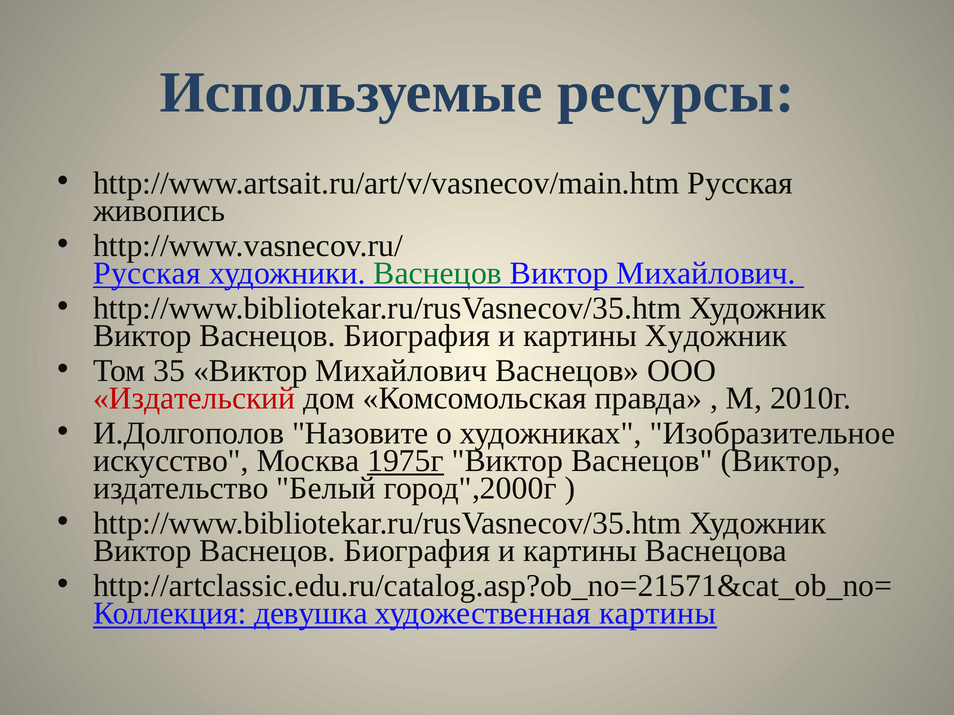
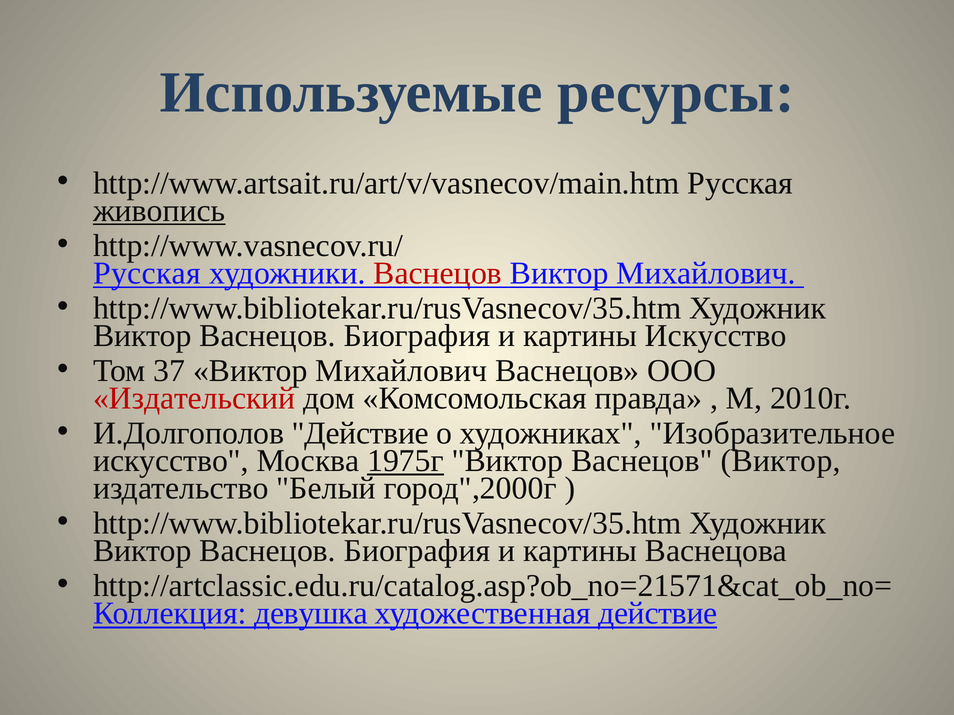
живопись underline: none -> present
Васнецов at (438, 273) colour: green -> red
картины Художник: Художник -> Искусство
35: 35 -> 37
И.Долгополов Назовите: Назовите -> Действие
художественная картины: картины -> действие
